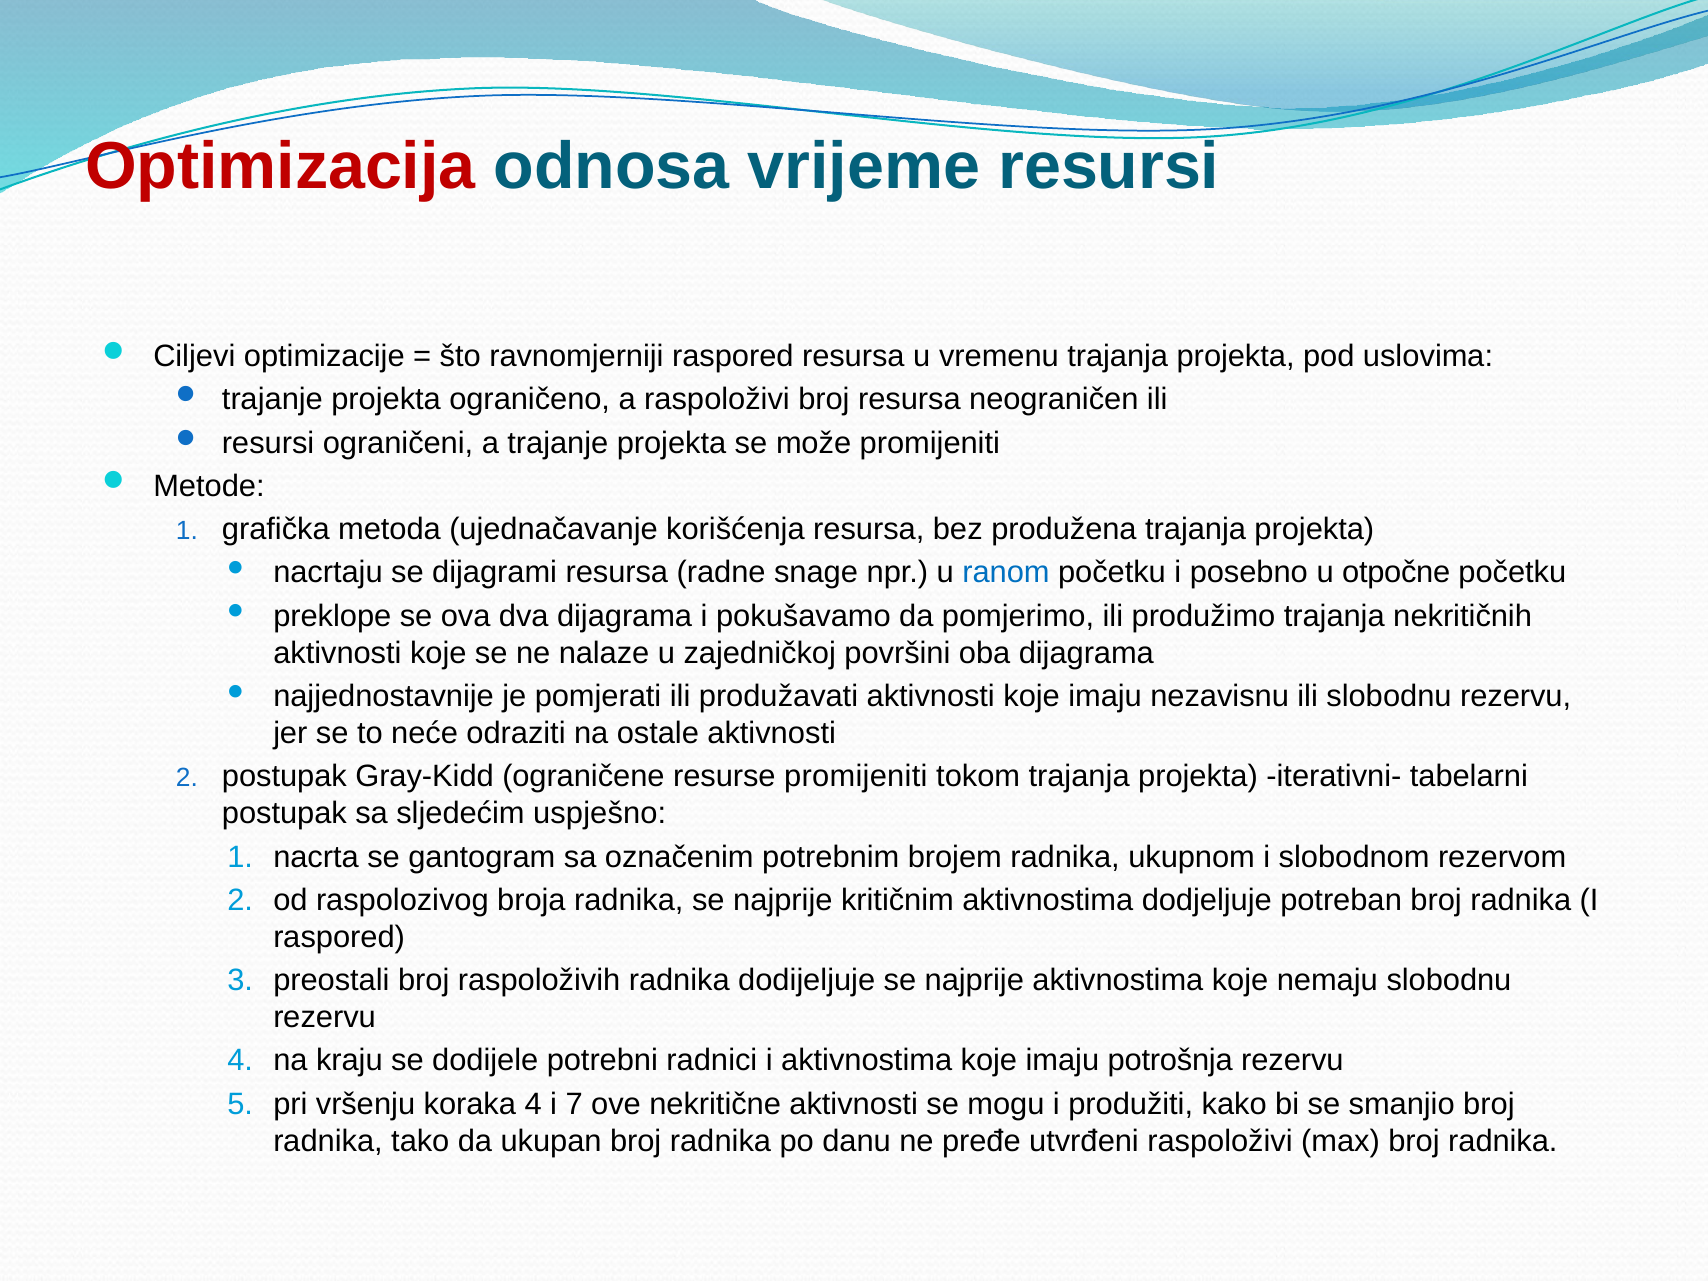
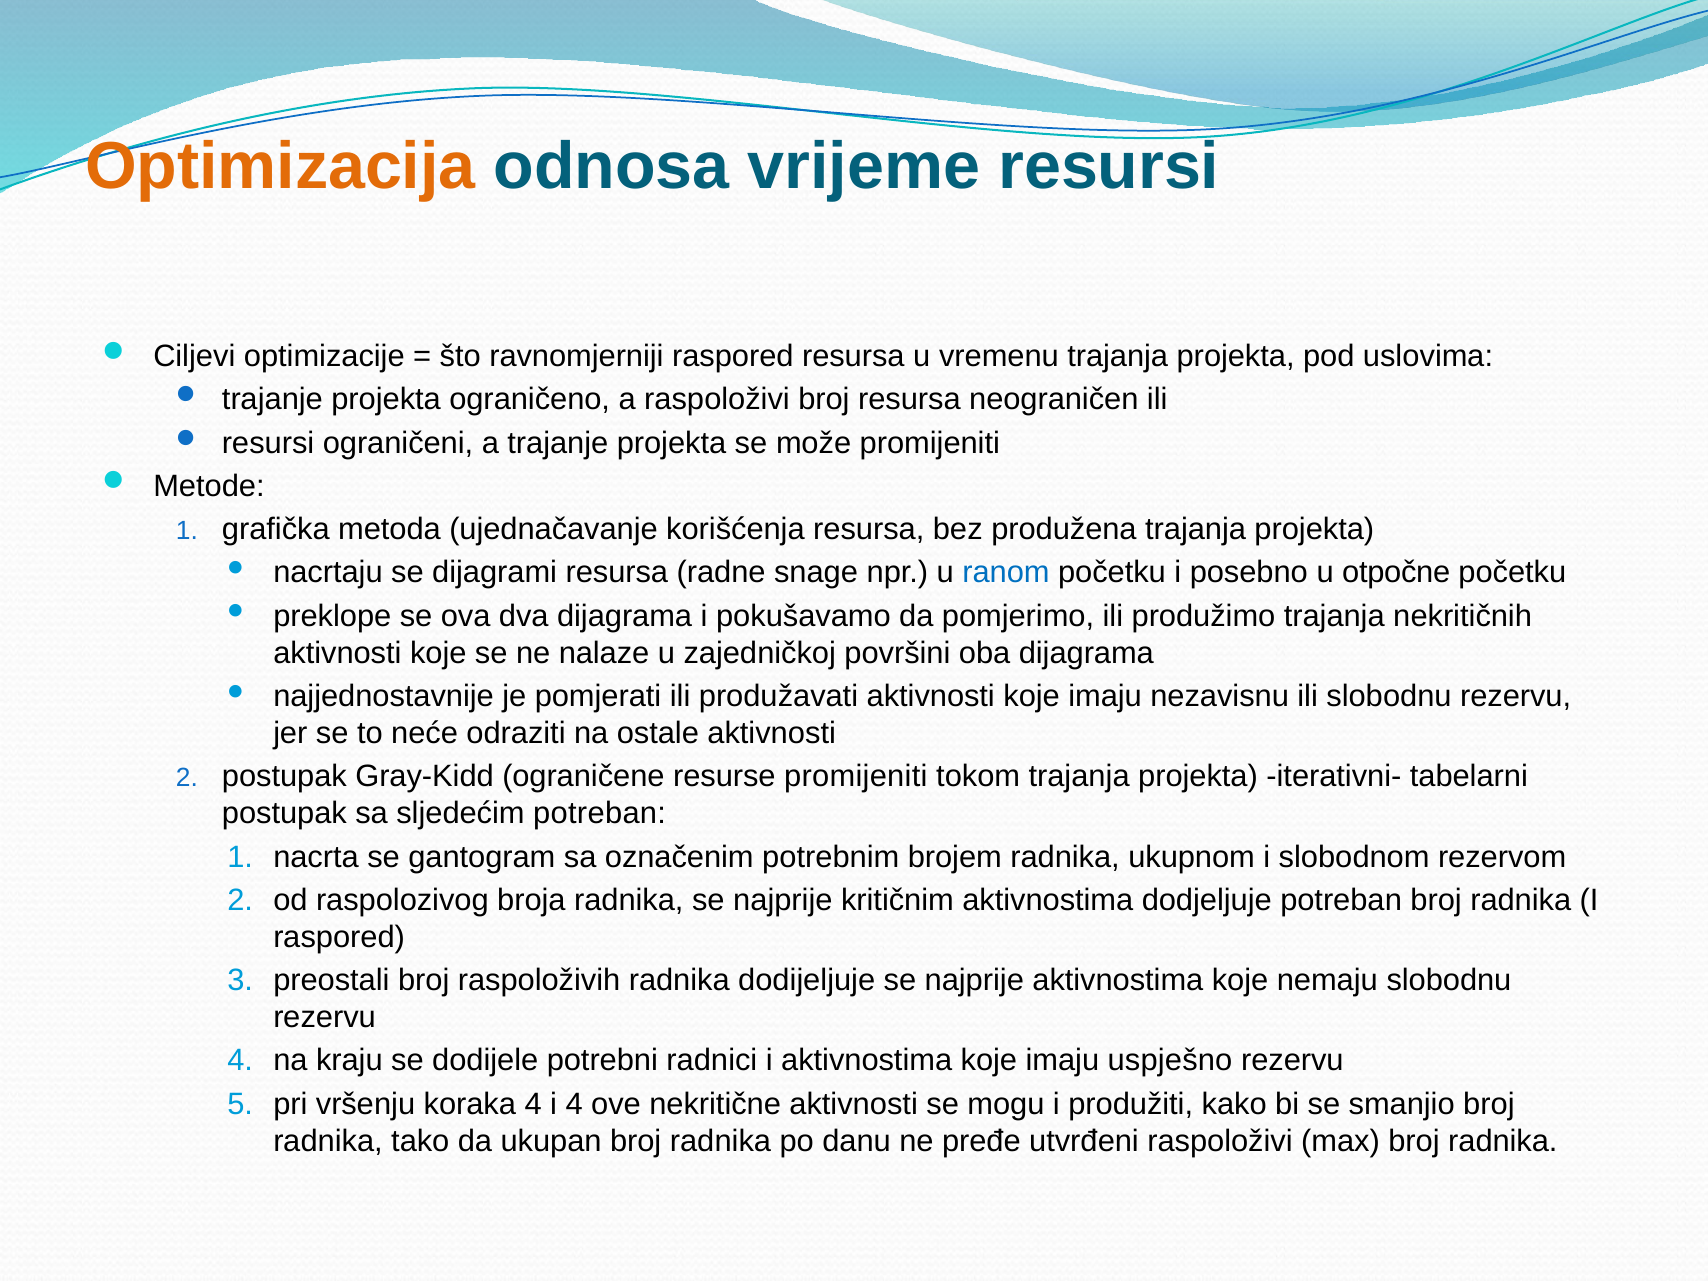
Optimizacija colour: red -> orange
sljedećim uspješno: uspješno -> potreban
potrošnja: potrošnja -> uspješno
i 7: 7 -> 4
